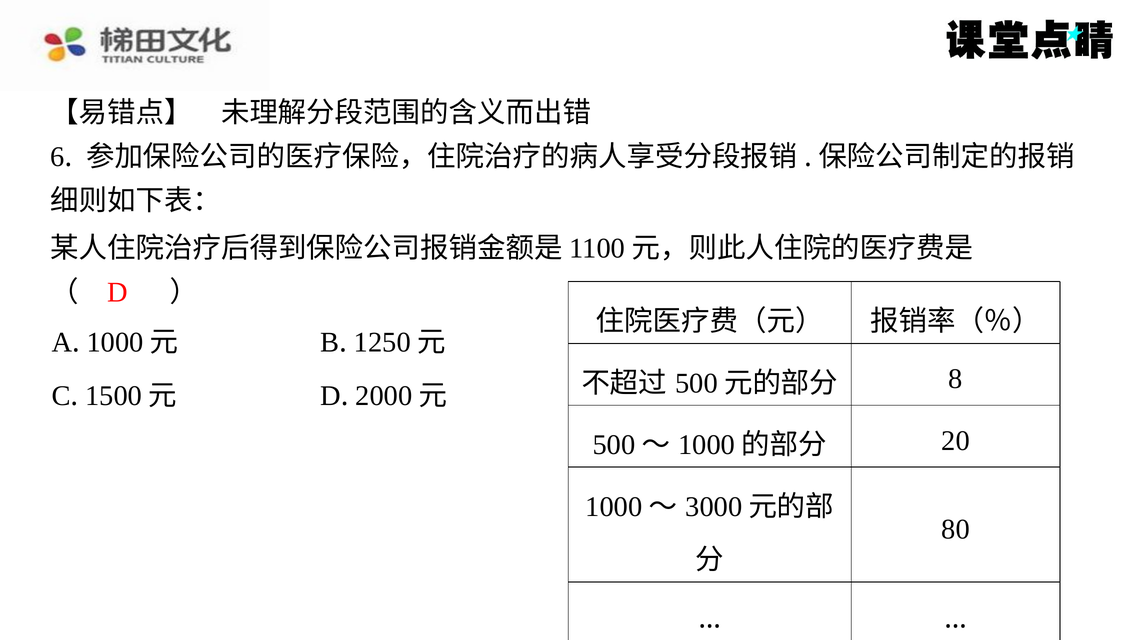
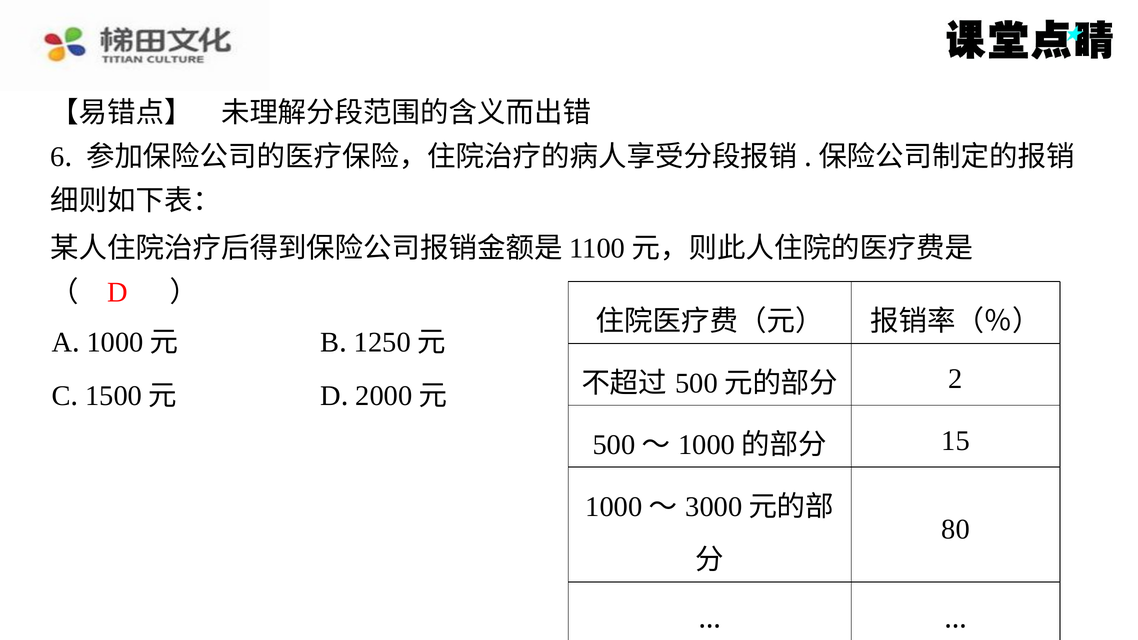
8: 8 -> 2
20: 20 -> 15
